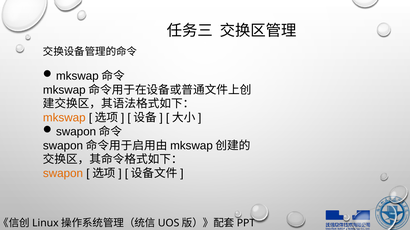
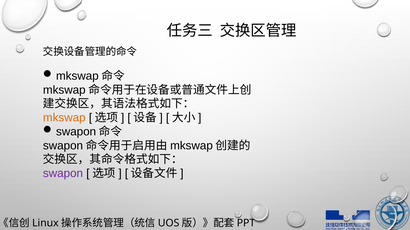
swapon colour: orange -> purple
